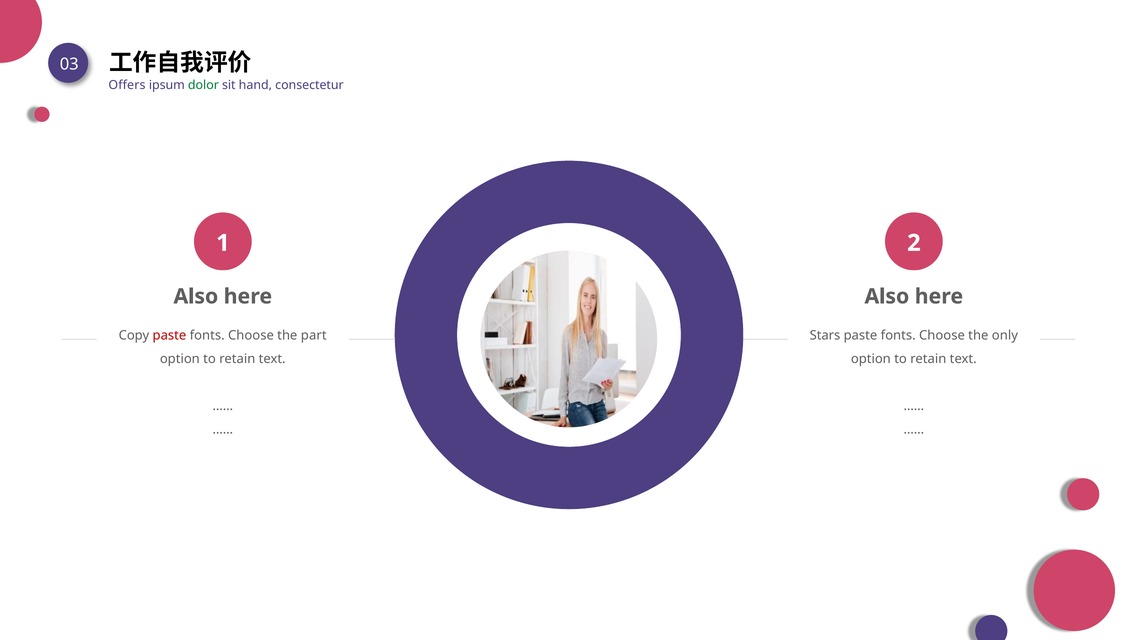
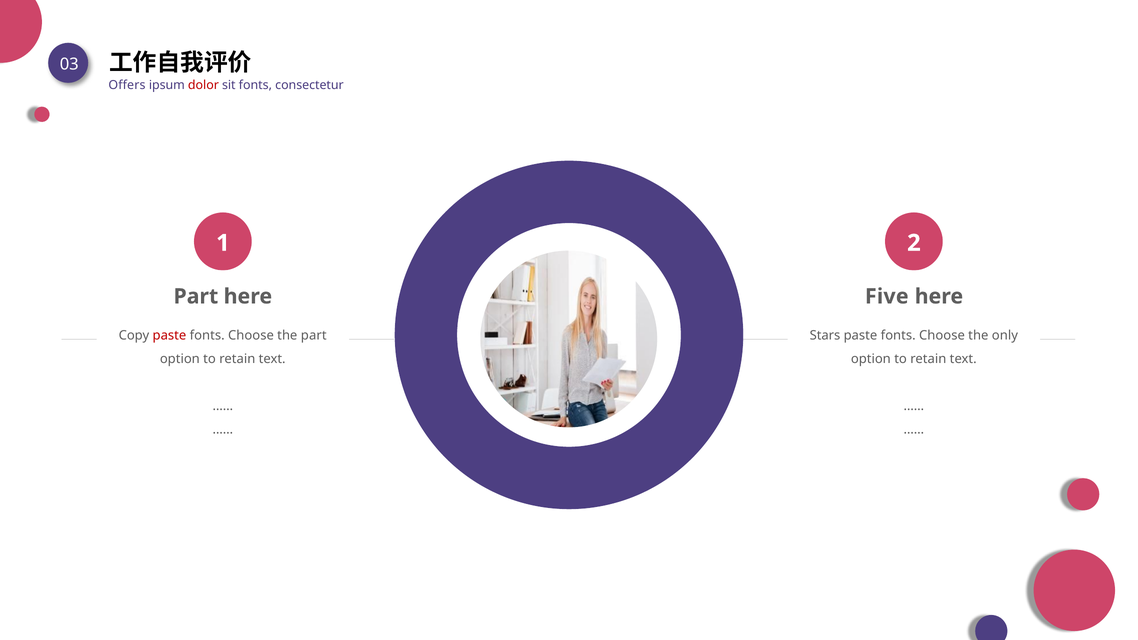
dolor colour: green -> red
sit hand: hand -> fonts
Also at (196, 296): Also -> Part
Also at (887, 296): Also -> Five
